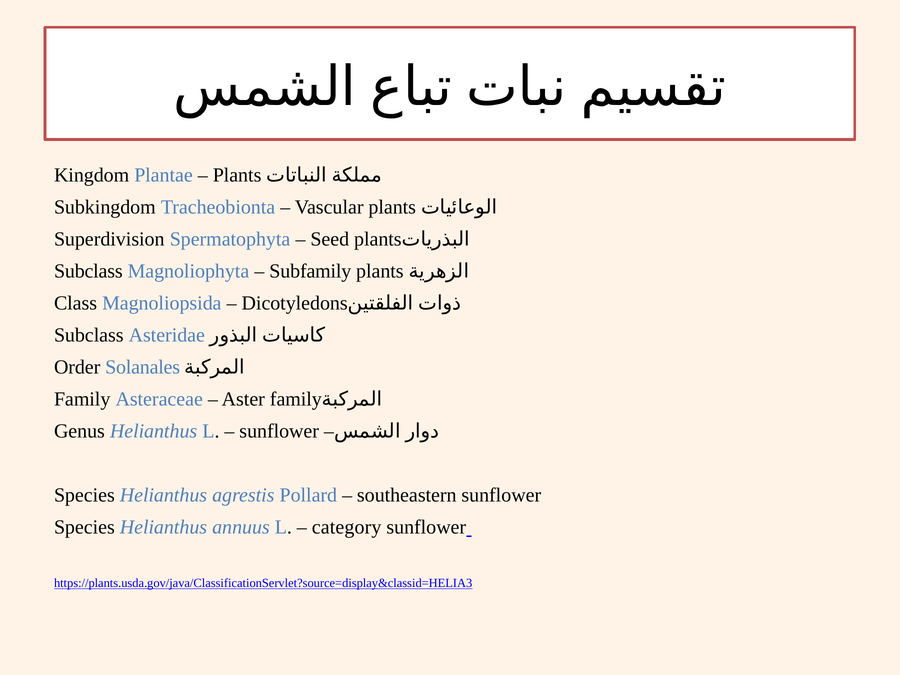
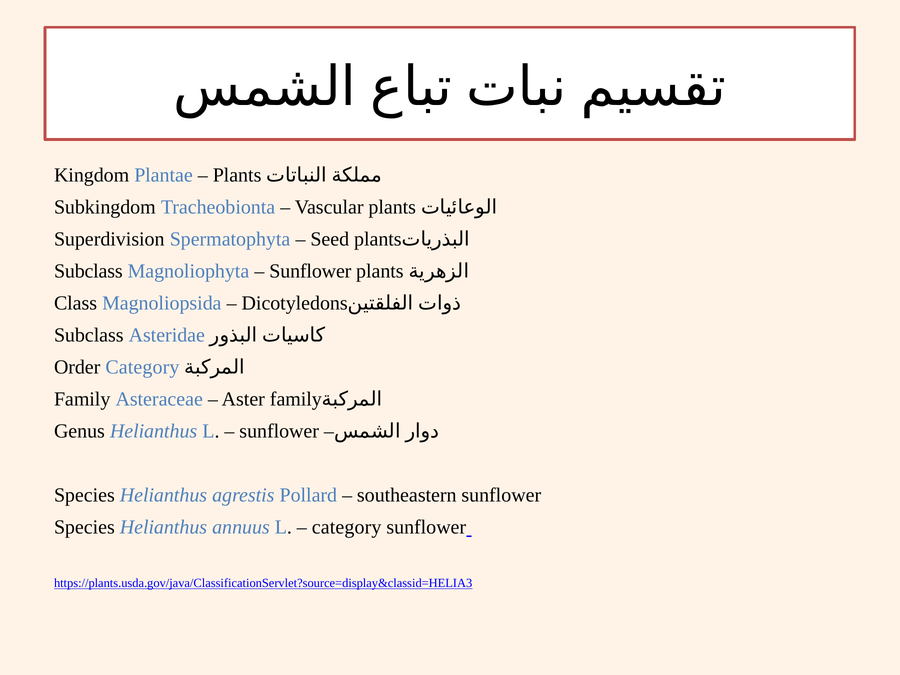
Subfamily at (310, 271): Subfamily -> Sunflower
Order Solanales: Solanales -> Category
